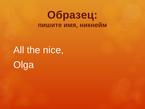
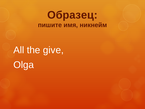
nice: nice -> give
